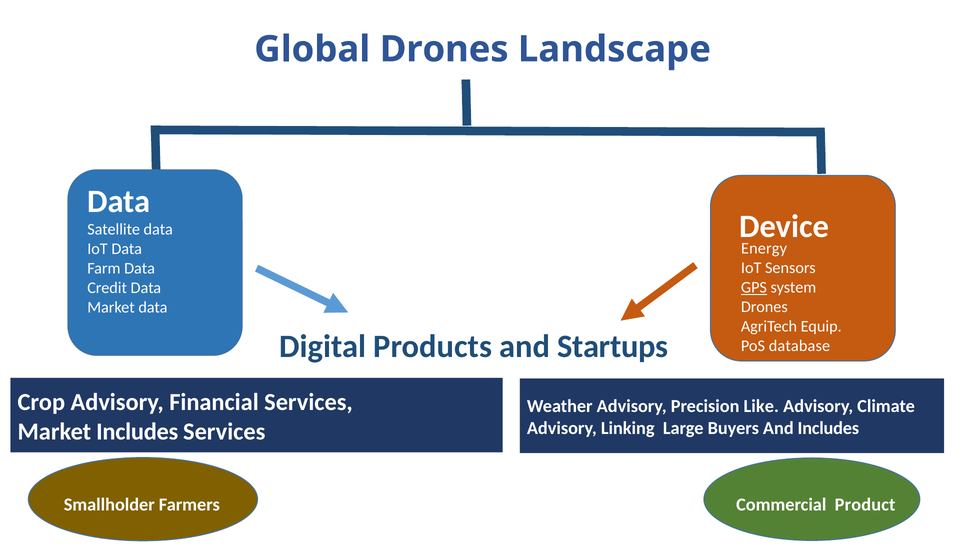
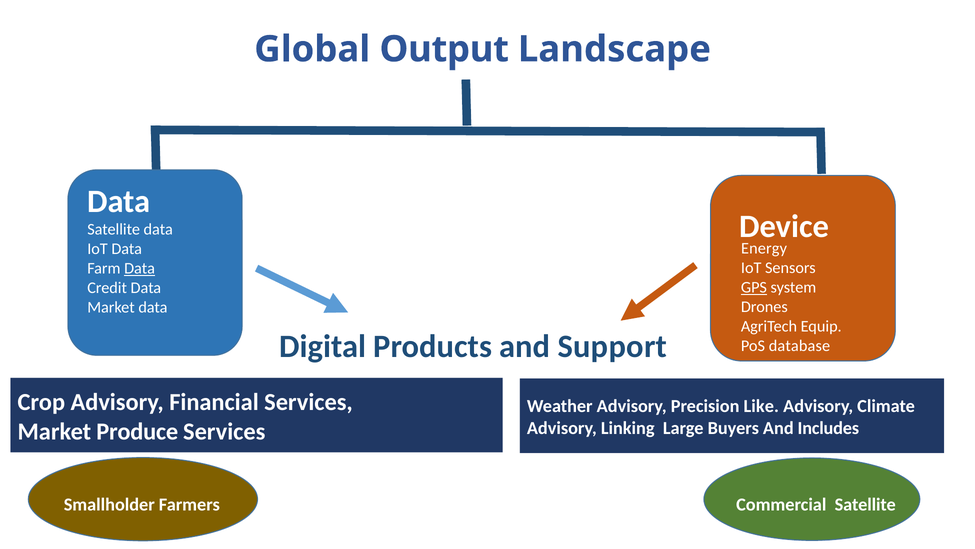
Global Drones: Drones -> Output
Data at (140, 268) underline: none -> present
Startups: Startups -> Support
Market Includes: Includes -> Produce
Commercial Product: Product -> Satellite
